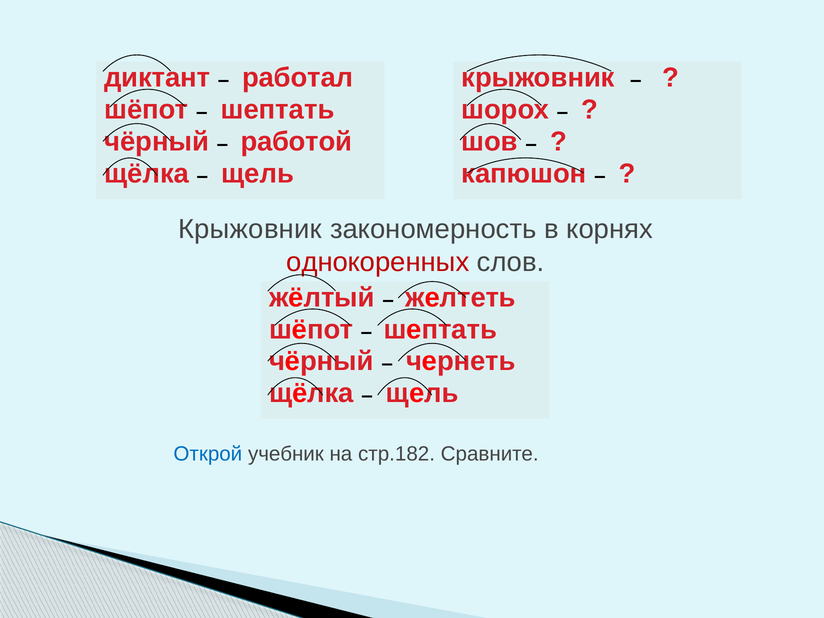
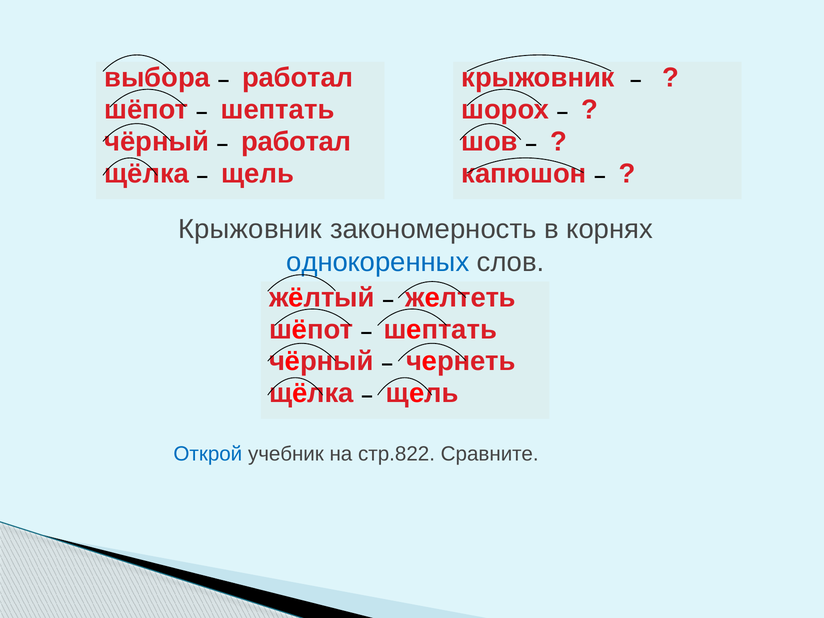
диктант: диктант -> выбора
работой at (296, 142): работой -> работал
однокоренных colour: red -> blue
стр.182: стр.182 -> стр.822
